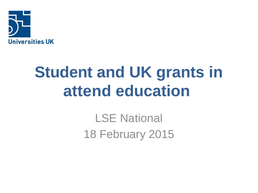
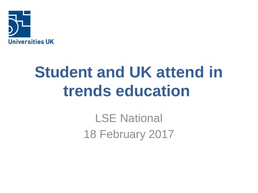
grants: grants -> attend
attend: attend -> trends
2015: 2015 -> 2017
